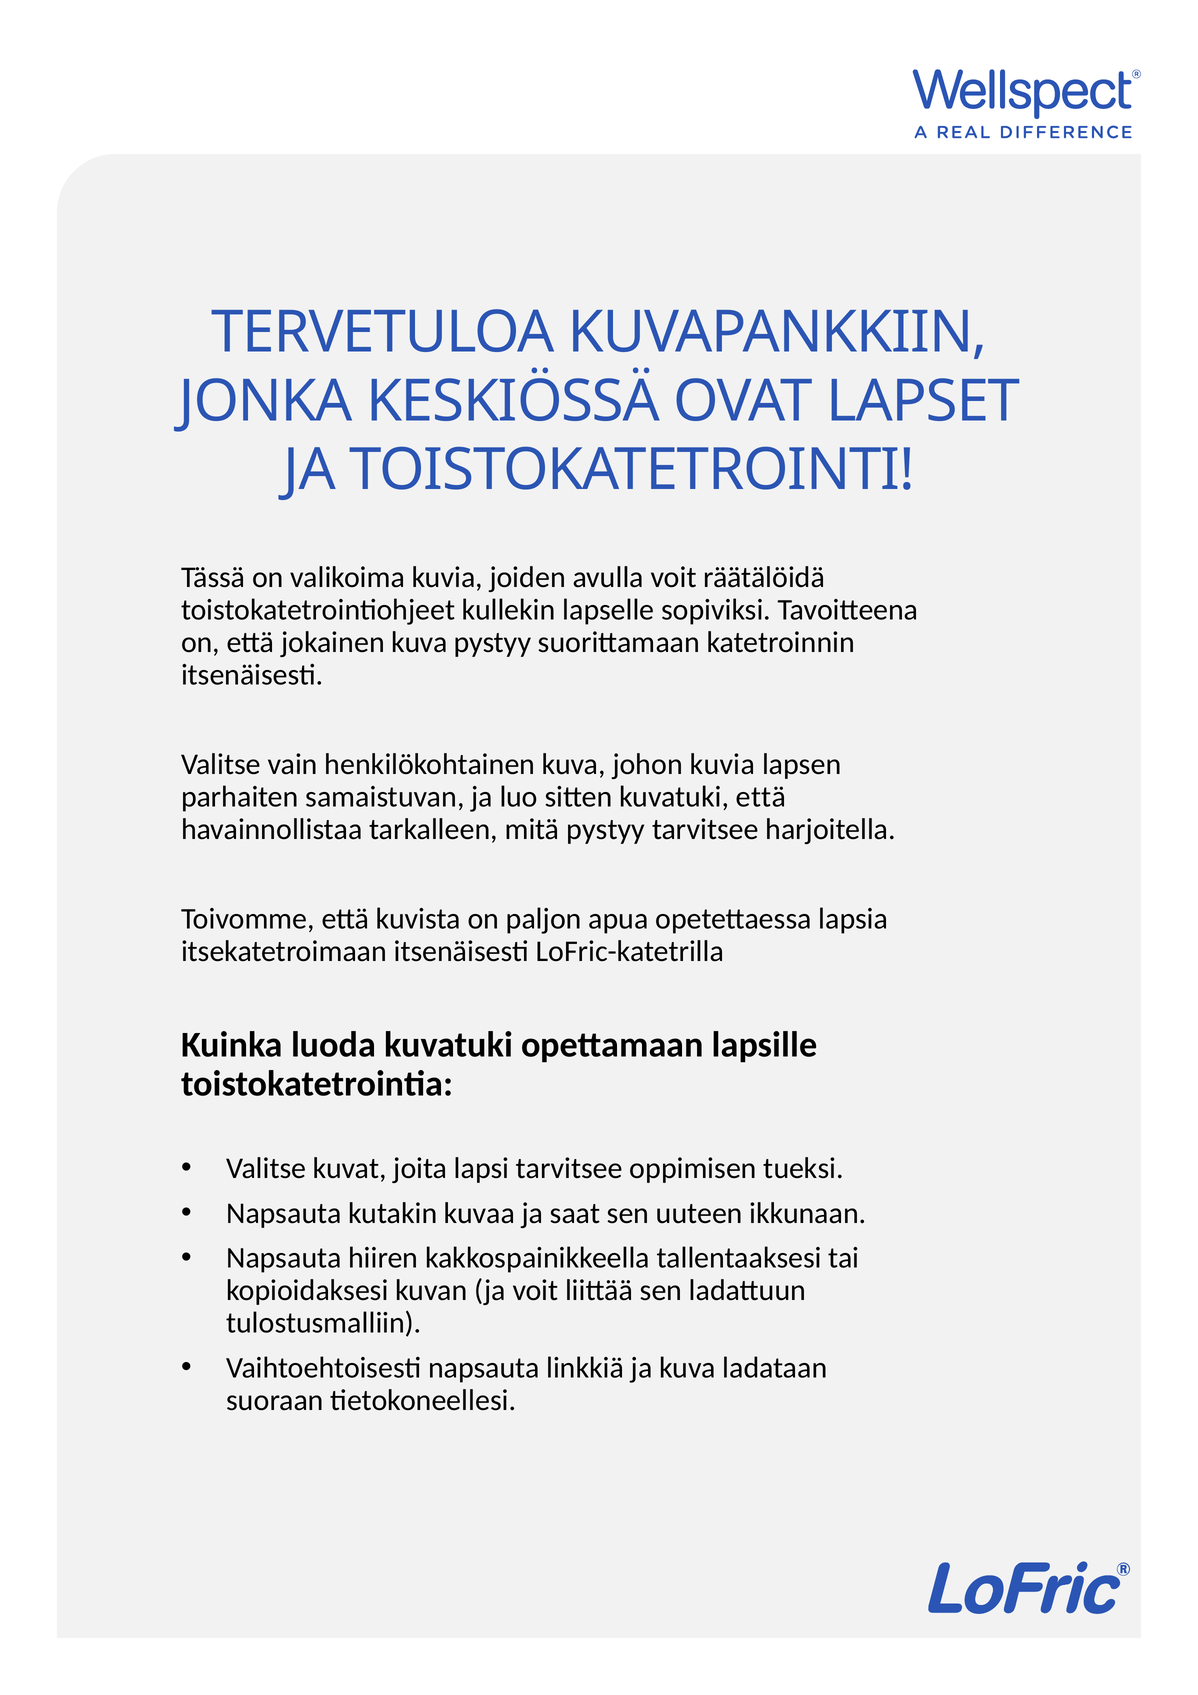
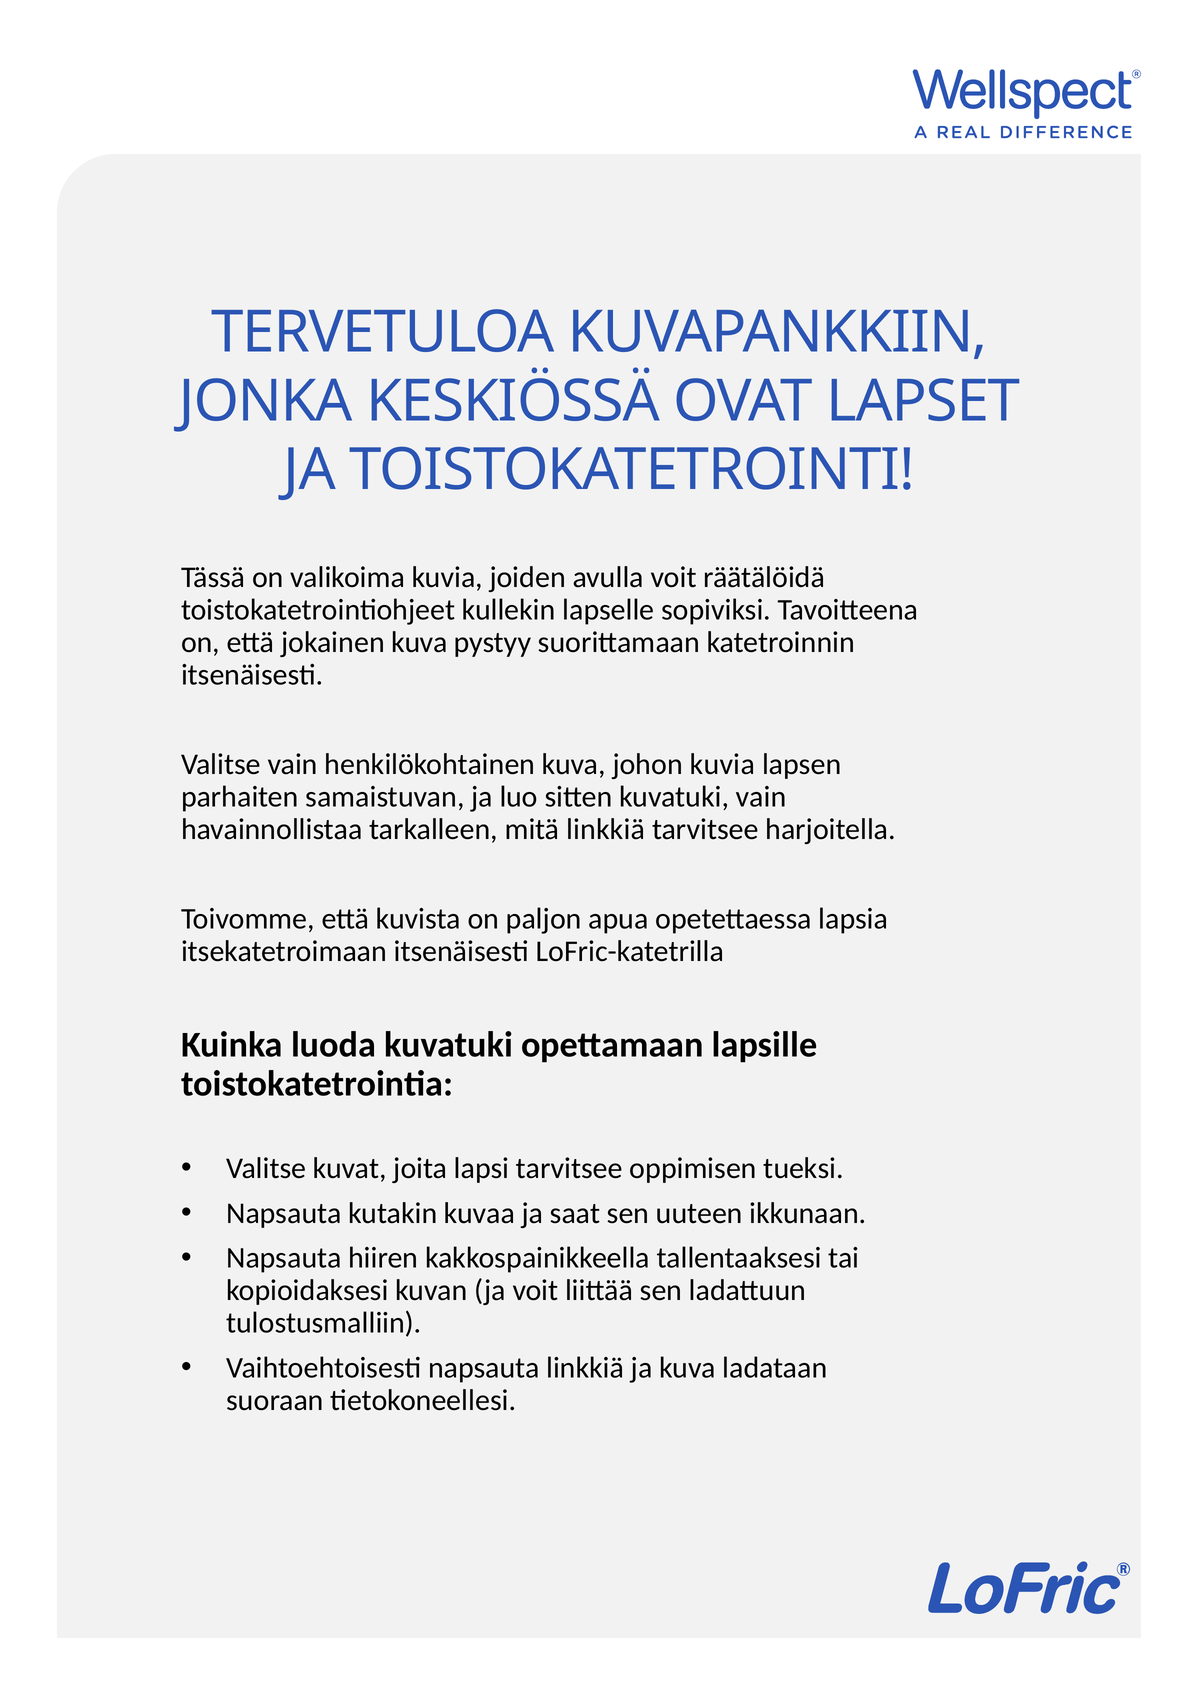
kuvatuki että: että -> vain
mitä pystyy: pystyy -> linkkiä
